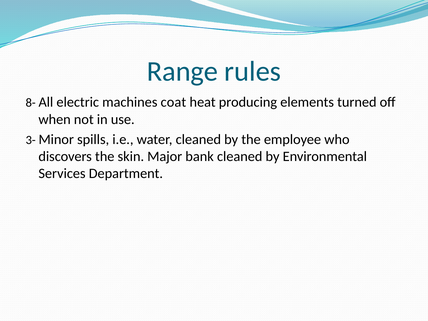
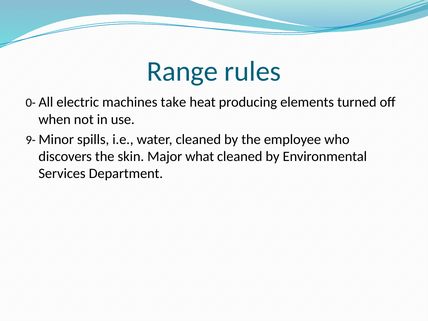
8-: 8- -> 0-
coat: coat -> take
3-: 3- -> 9-
bank: bank -> what
